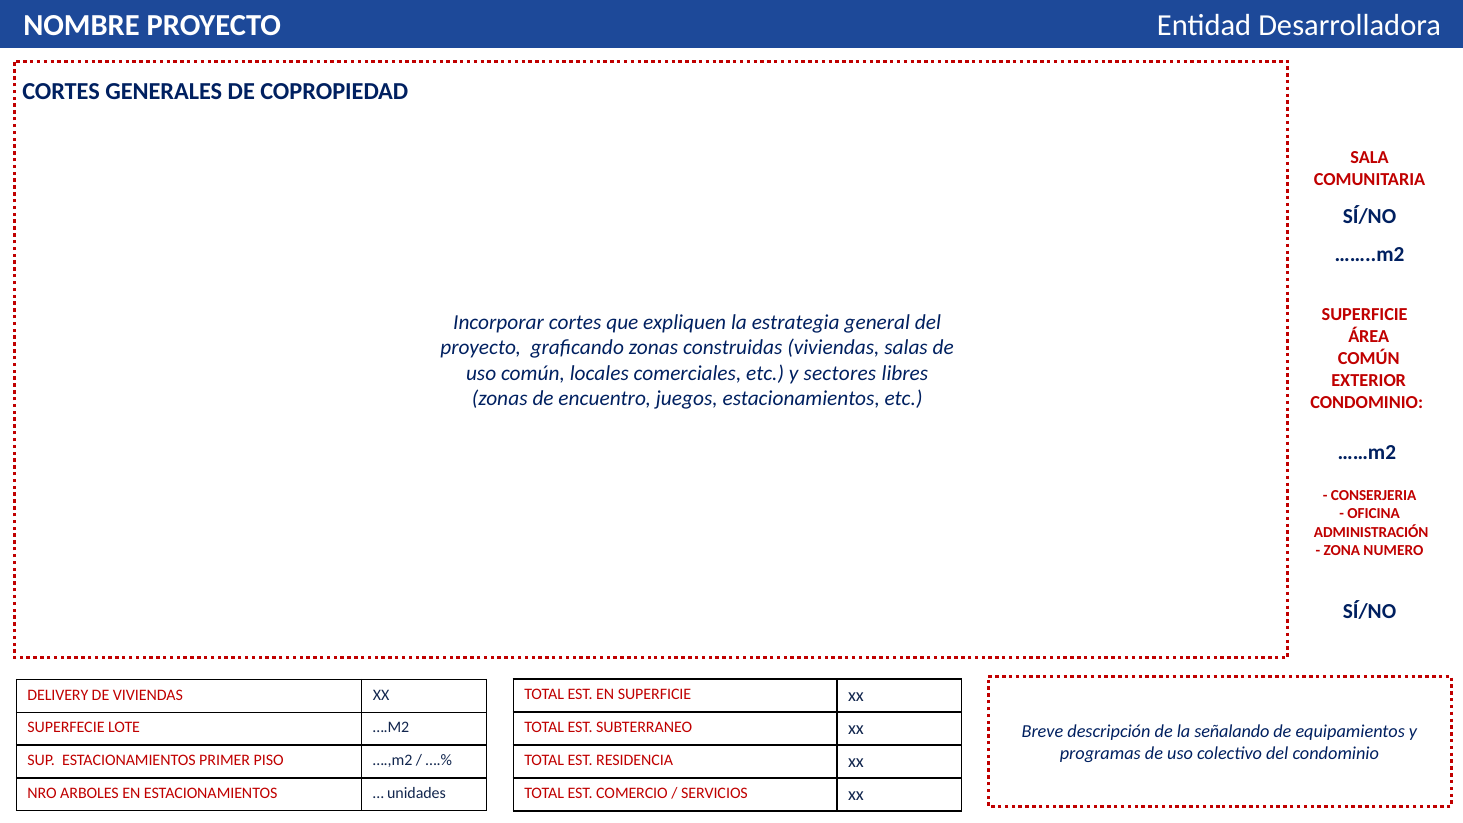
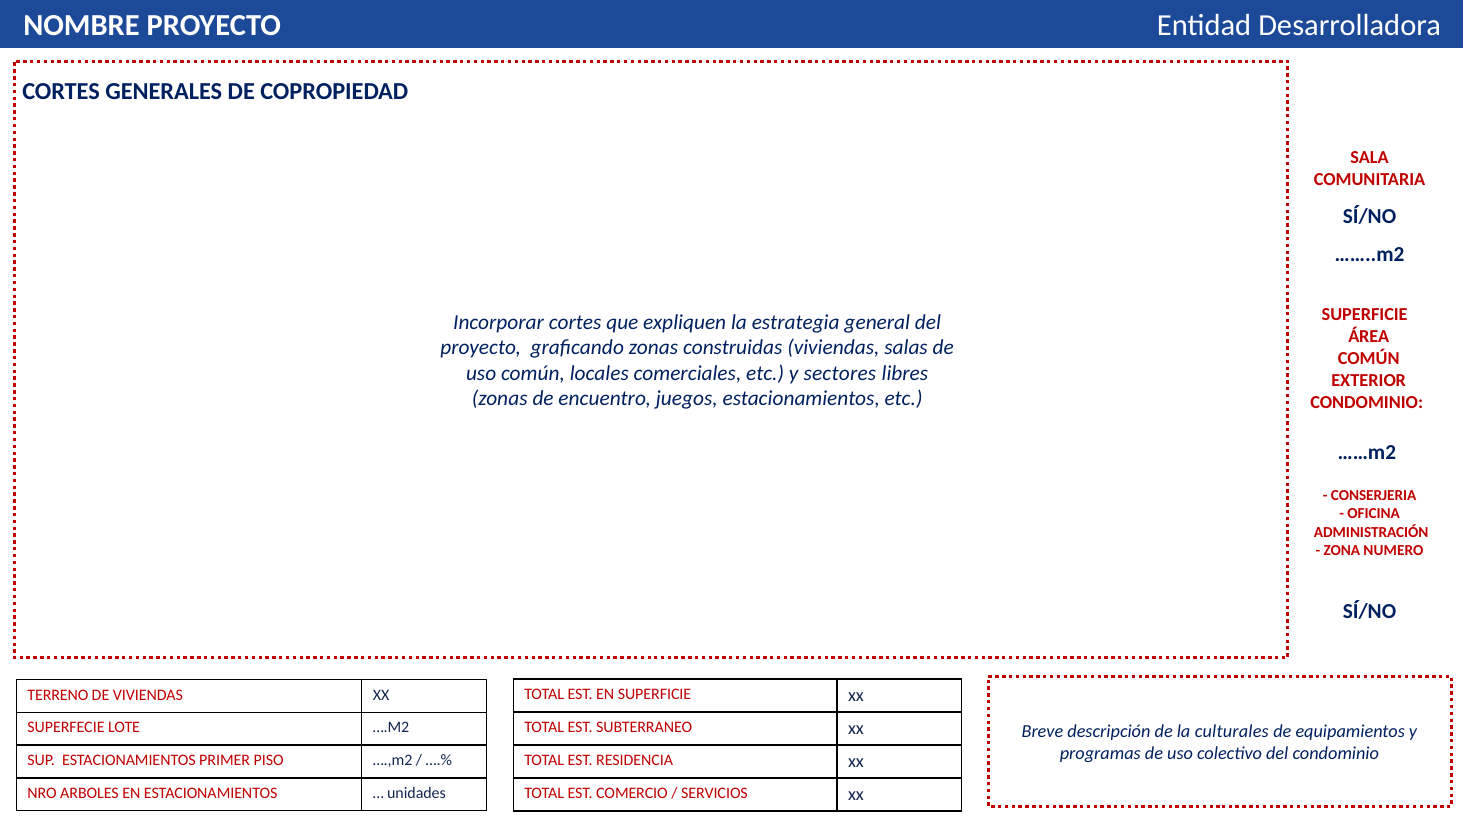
DELIVERY: DELIVERY -> TERRENO
señalando: señalando -> culturales
